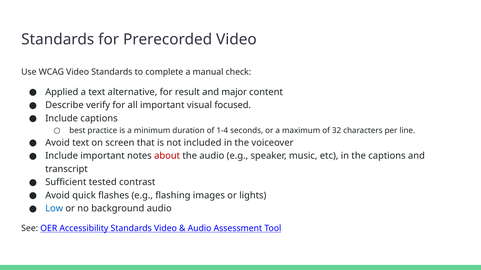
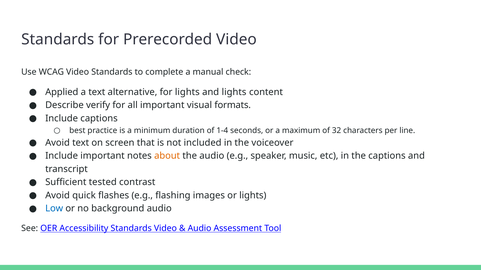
for result: result -> lights
and major: major -> lights
focused: focused -> formats
about colour: red -> orange
